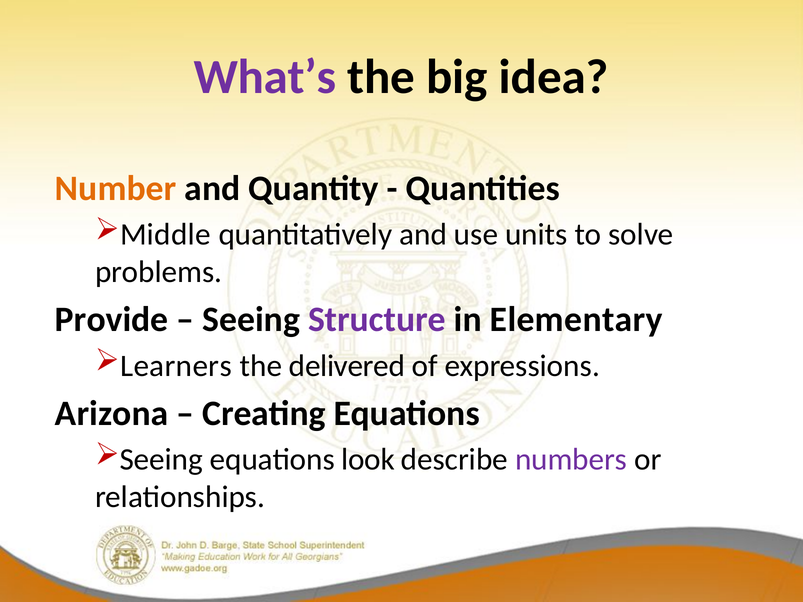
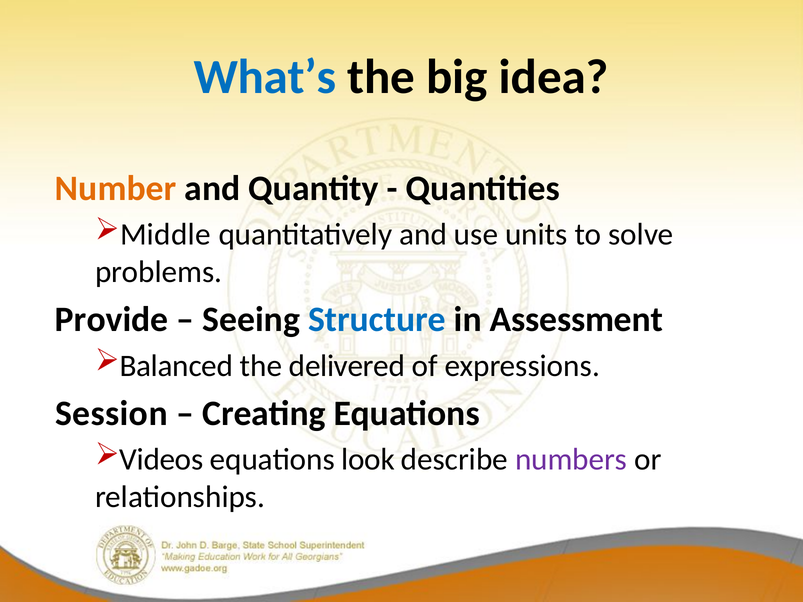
What’s colour: purple -> blue
Structure colour: purple -> blue
Elementary: Elementary -> Assessment
Learners: Learners -> Balanced
Arizona: Arizona -> Session
Seeing at (161, 460): Seeing -> Videos
